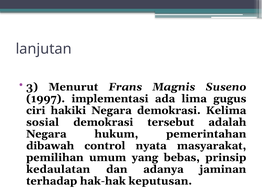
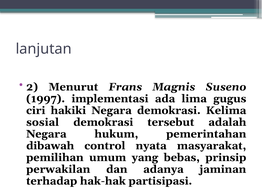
3: 3 -> 2
kedaulatan: kedaulatan -> perwakilan
keputusan: keputusan -> partisipasi
